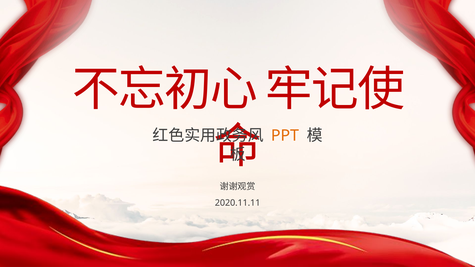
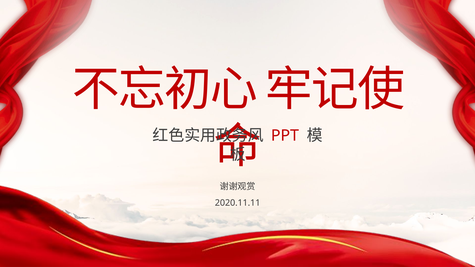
PPT colour: orange -> red
